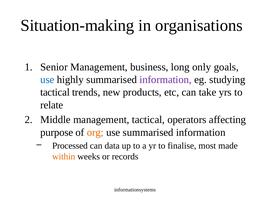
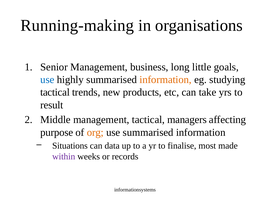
Situation-making: Situation-making -> Running-making
only: only -> little
information at (166, 79) colour: purple -> orange
relate: relate -> result
operators: operators -> managers
Processed: Processed -> Situations
within colour: orange -> purple
